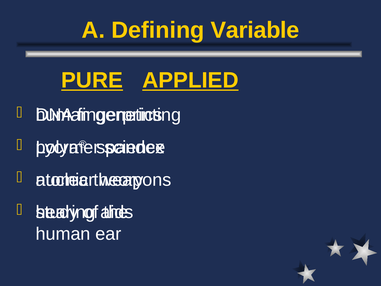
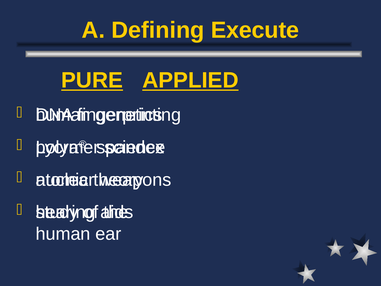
Variable: Variable -> Execute
